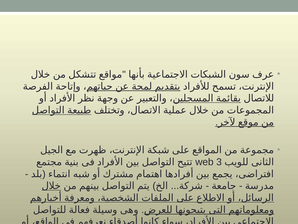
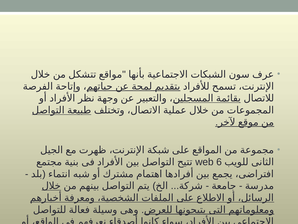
3: 3 -> 6
